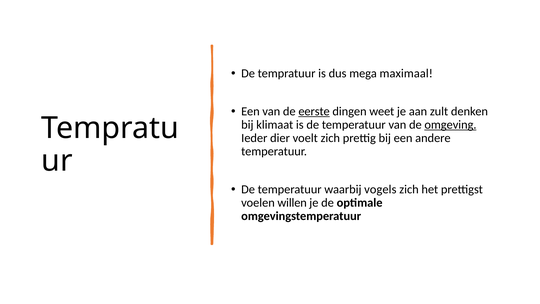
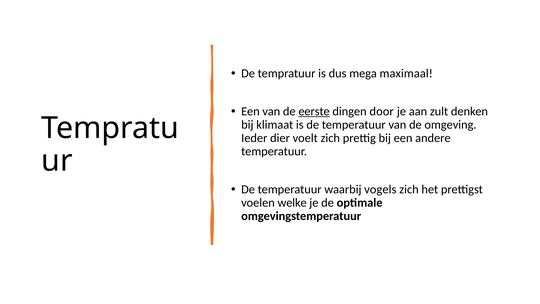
weet: weet -> door
omgeving underline: present -> none
willen: willen -> welke
